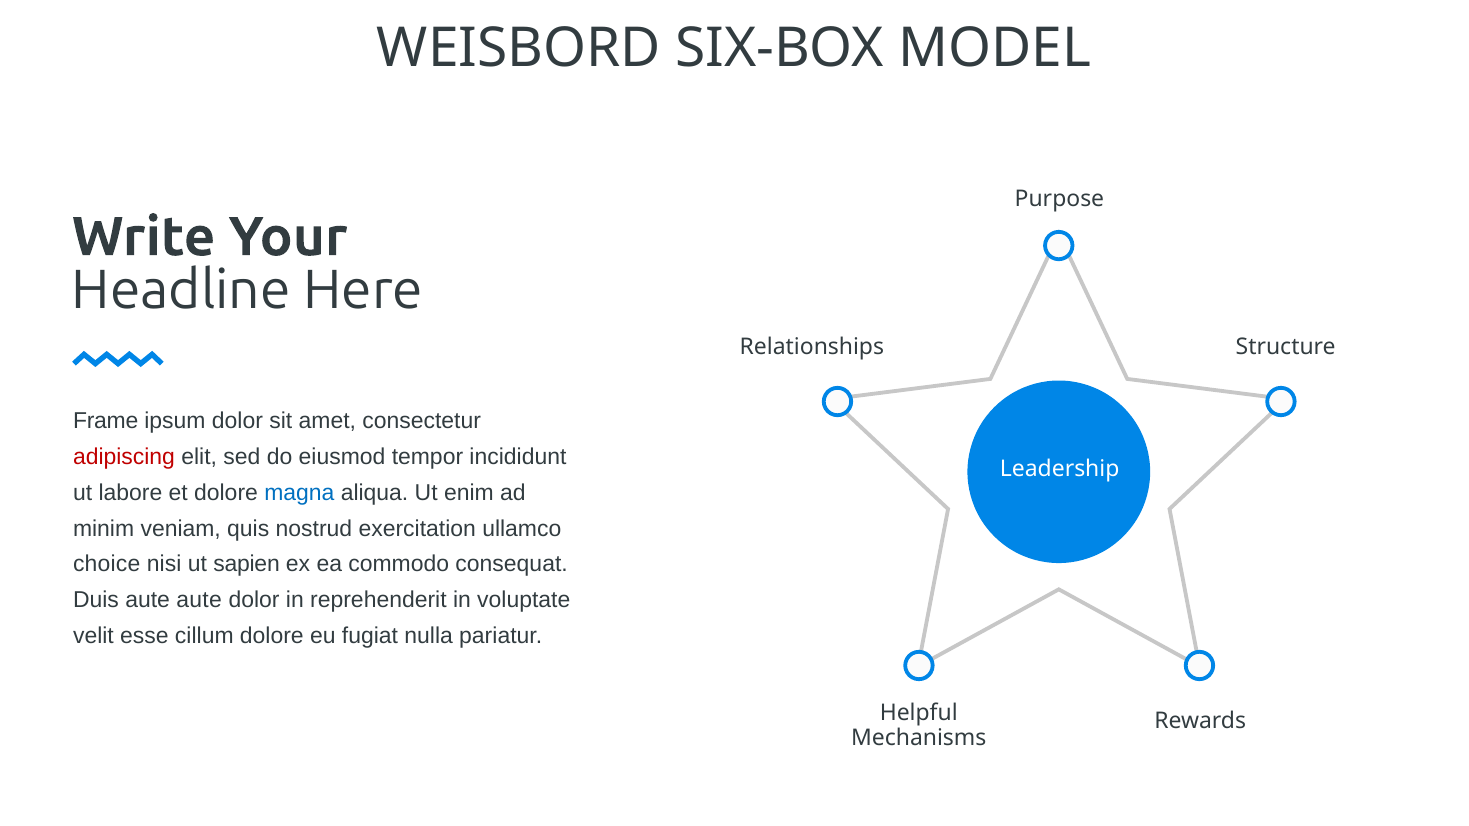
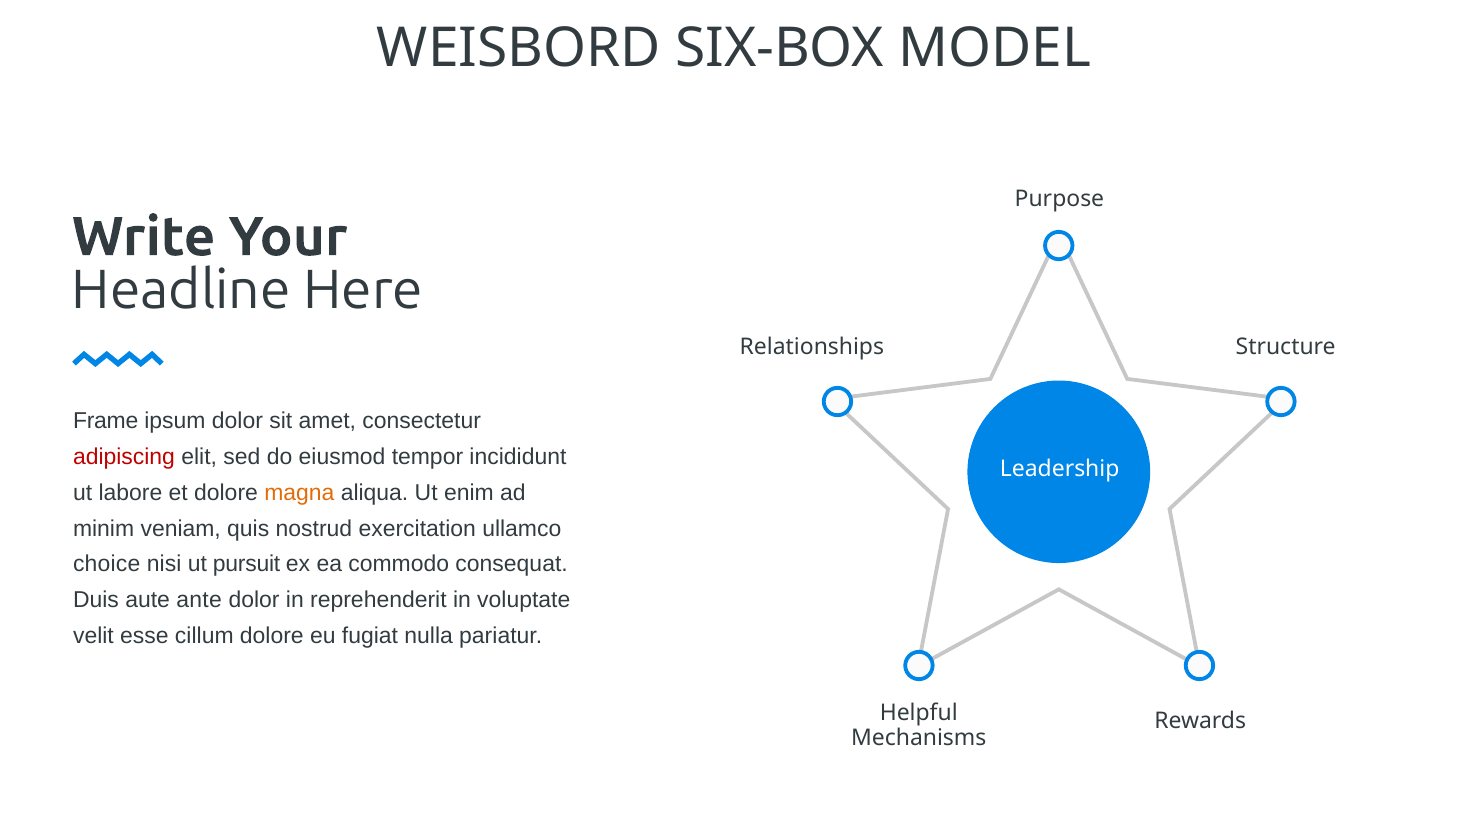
magna colour: blue -> orange
sapien: sapien -> pursuit
aute aute: aute -> ante
